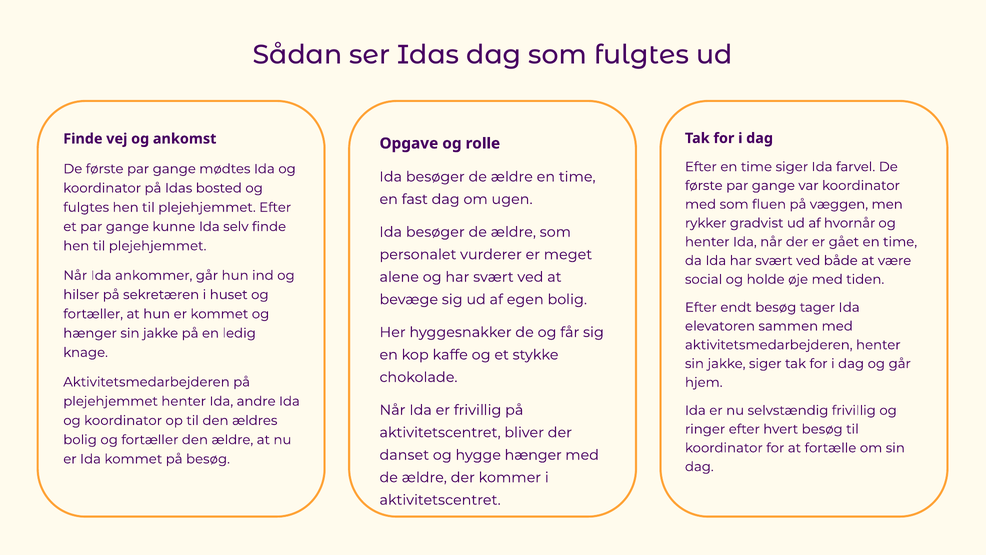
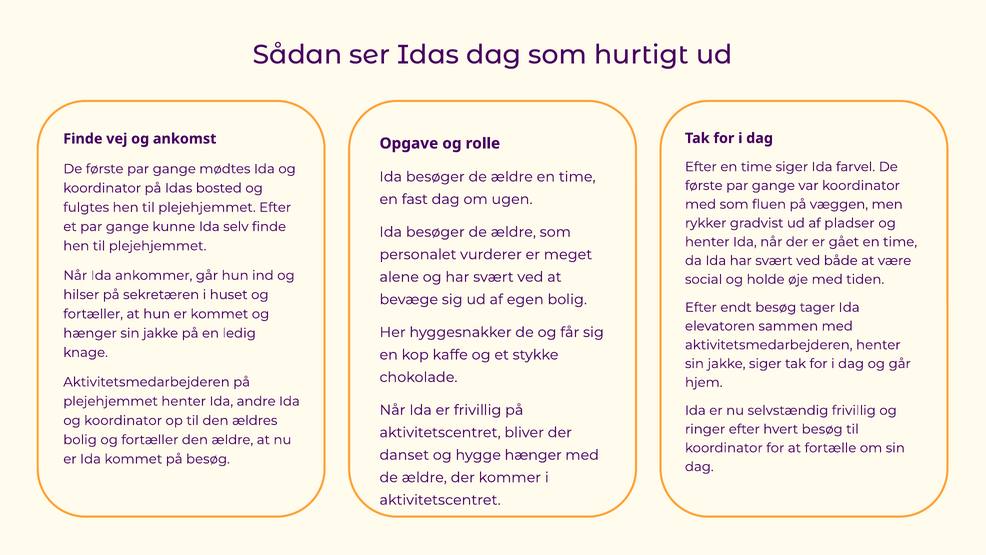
som fulgtes: fulgtes -> hurtigt
hvornår: hvornår -> pladser
